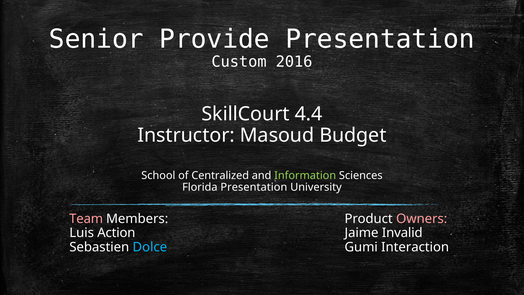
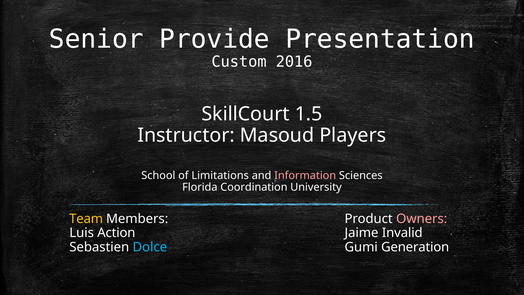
4.4: 4.4 -> 1.5
Budget: Budget -> Players
Centralized: Centralized -> Limitations
Information colour: light green -> pink
Florida Presentation: Presentation -> Coordination
Team colour: pink -> yellow
Interaction: Interaction -> Generation
